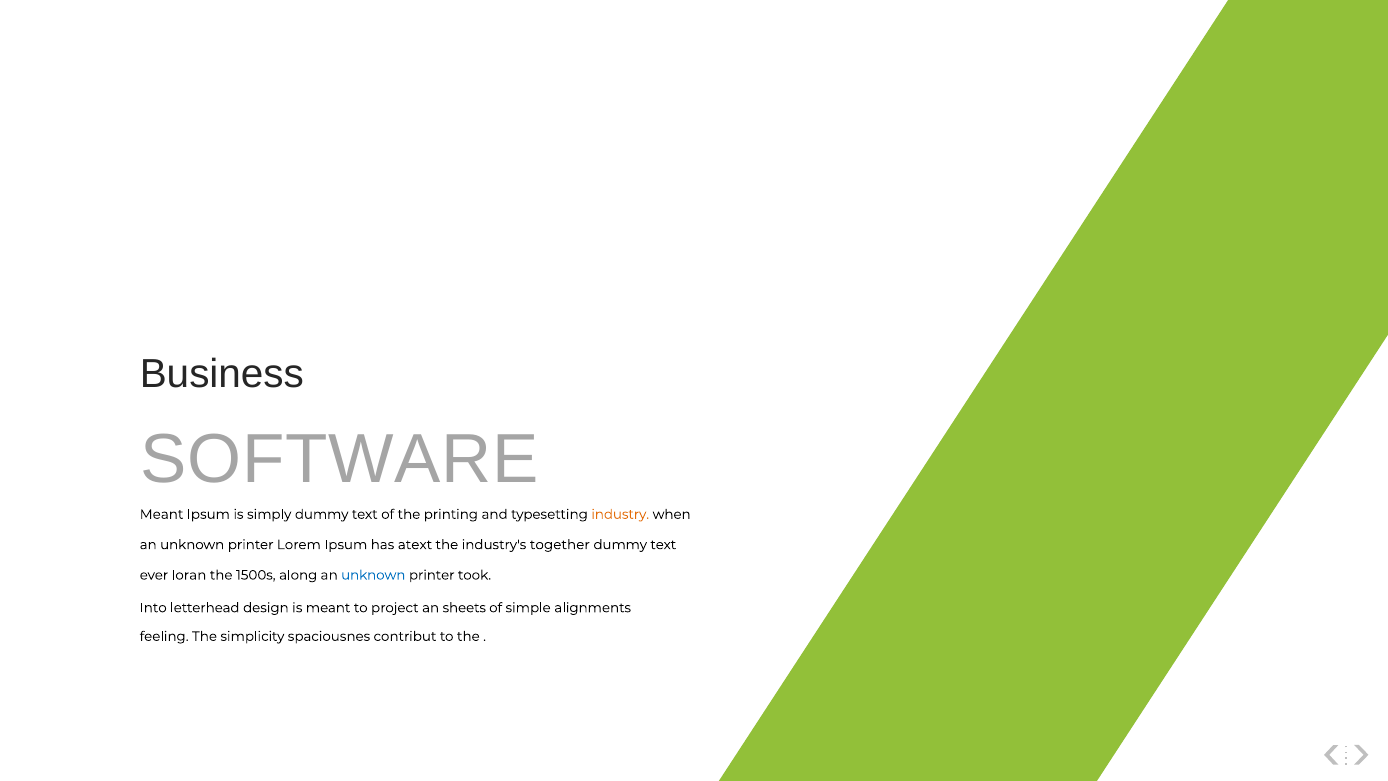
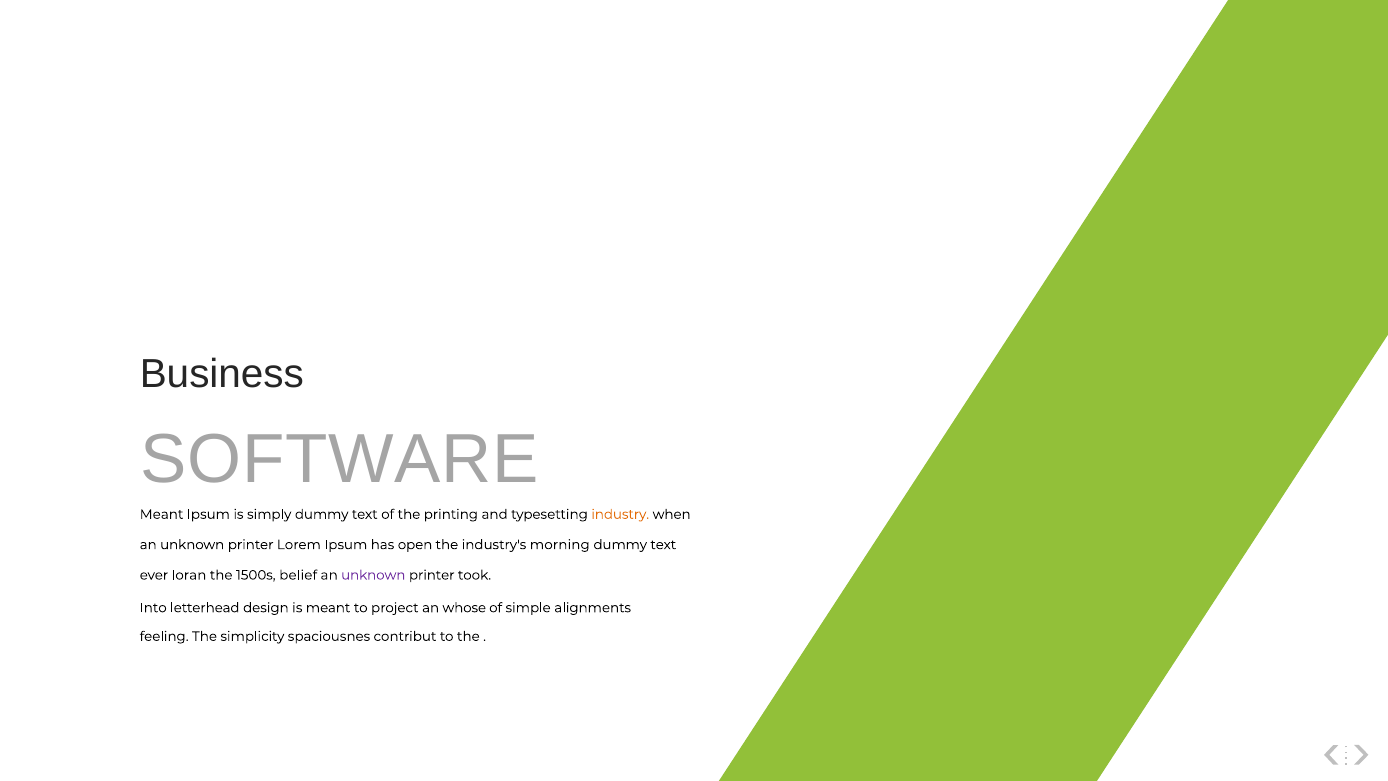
atext: atext -> open
together: together -> morning
along: along -> belief
unknown at (373, 575) colour: blue -> purple
sheets: sheets -> whose
